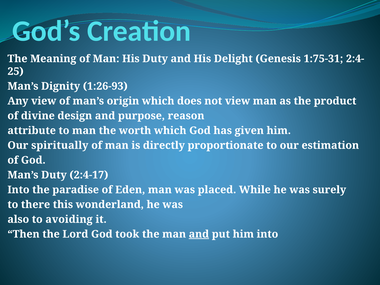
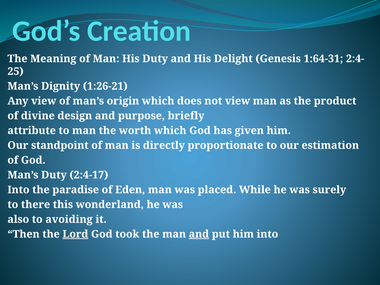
1:75-31: 1:75-31 -> 1:64-31
1:26-93: 1:26-93 -> 1:26-21
reason: reason -> briefly
spiritually: spiritually -> standpoint
Lord underline: none -> present
